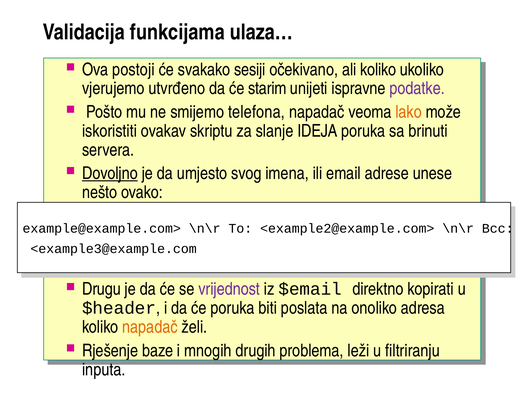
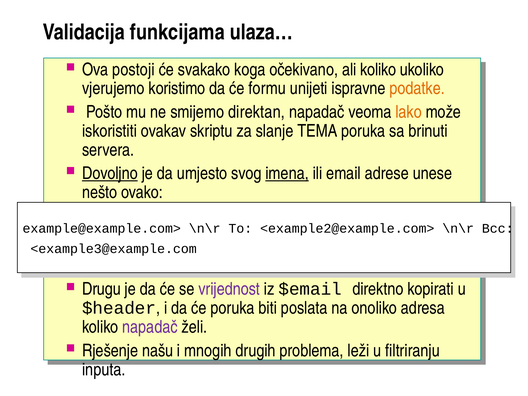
sesiji: sesiji -> koga
utvrđeno: utvrđeno -> koristimo
starim: starim -> formu
podatke colour: purple -> orange
telefona: telefona -> direktan
IDEJA: IDEJA -> TEMA
imena underline: none -> present
napadač at (150, 327) colour: orange -> purple
baze: baze -> našu
